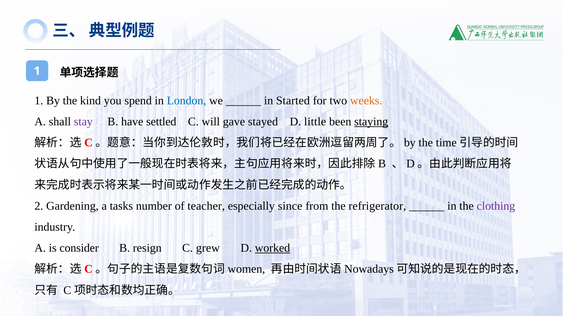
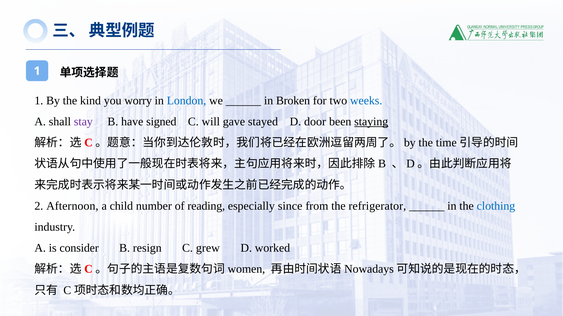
spend: spend -> worry
Started: Started -> Broken
weeks colour: orange -> blue
settled: settled -> signed
little: little -> door
Gardening: Gardening -> Afternoon
tasks: tasks -> child
teacher: teacher -> reading
clothing colour: purple -> blue
worked underline: present -> none
